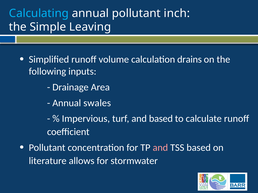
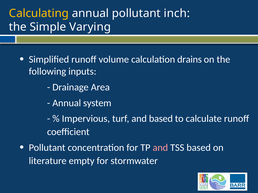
Calculating colour: light blue -> yellow
Leaving: Leaving -> Varying
swales: swales -> system
allows: allows -> empty
